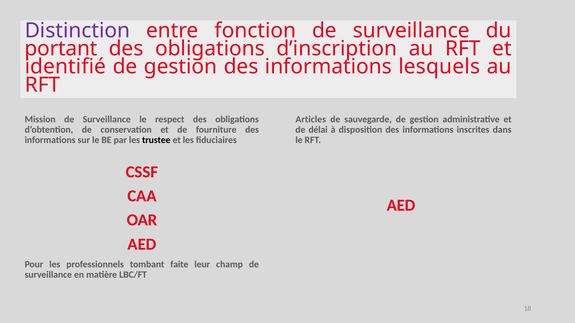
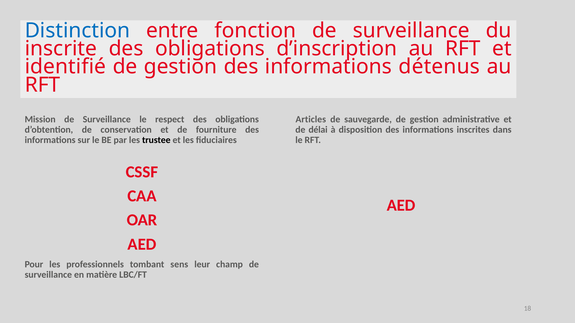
Distinction colour: purple -> blue
portant: portant -> inscrite
lesquels: lesquels -> détenus
faite: faite -> sens
